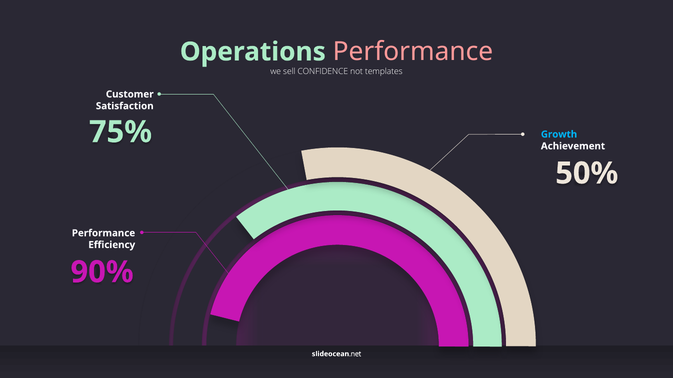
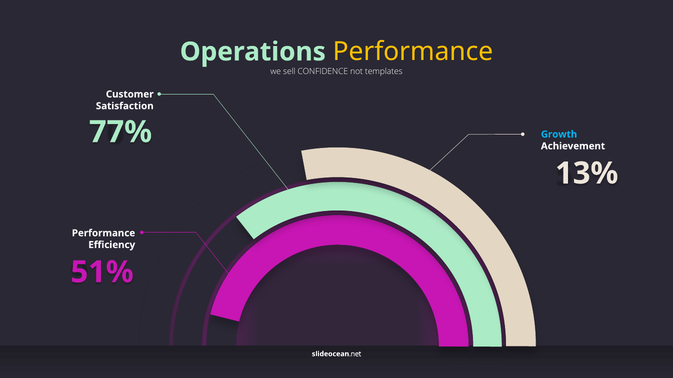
Performance at (413, 52) colour: pink -> yellow
75%: 75% -> 77%
50%: 50% -> 13%
90%: 90% -> 51%
